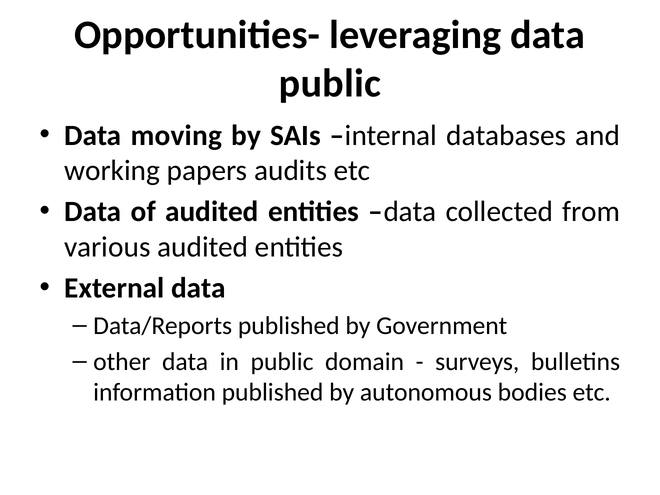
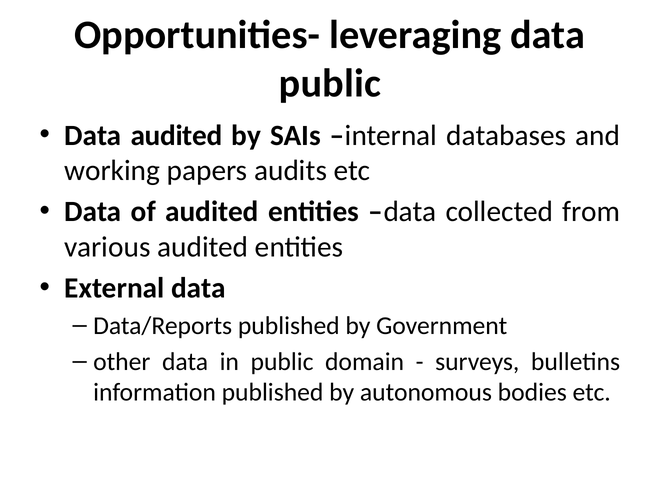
Data moving: moving -> audited
